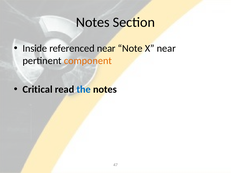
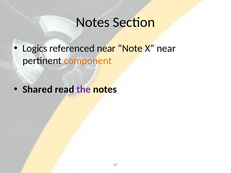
Inside: Inside -> Logics
Critical: Critical -> Shared
the colour: blue -> purple
